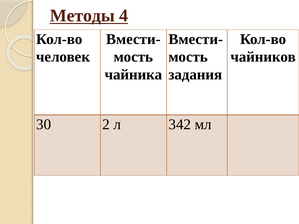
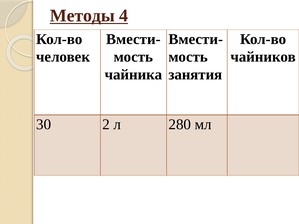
задания: задания -> занятия
342: 342 -> 280
